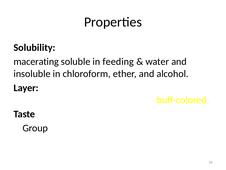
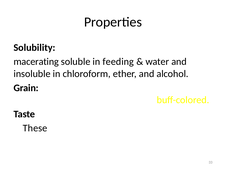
Layer: Layer -> Grain
Group: Group -> These
